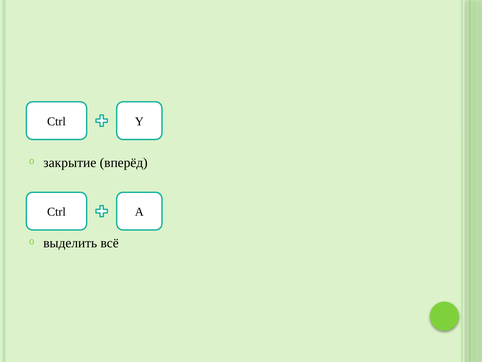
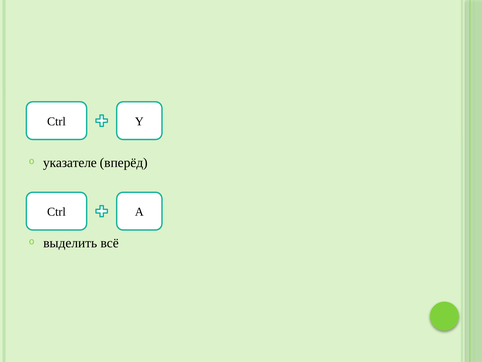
закрытие: закрытие -> указателе
